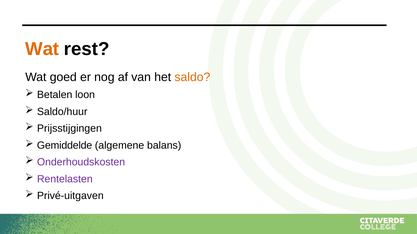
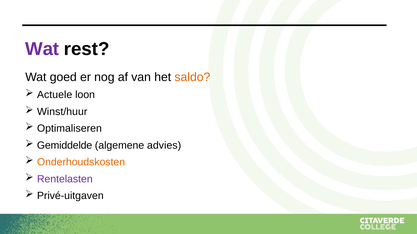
Wat at (42, 49) colour: orange -> purple
Betalen: Betalen -> Actuele
Saldo/huur: Saldo/huur -> Winst/huur
Prijsstijgingen: Prijsstijgingen -> Optimaliseren
balans: balans -> advies
Onderhoudskosten colour: purple -> orange
